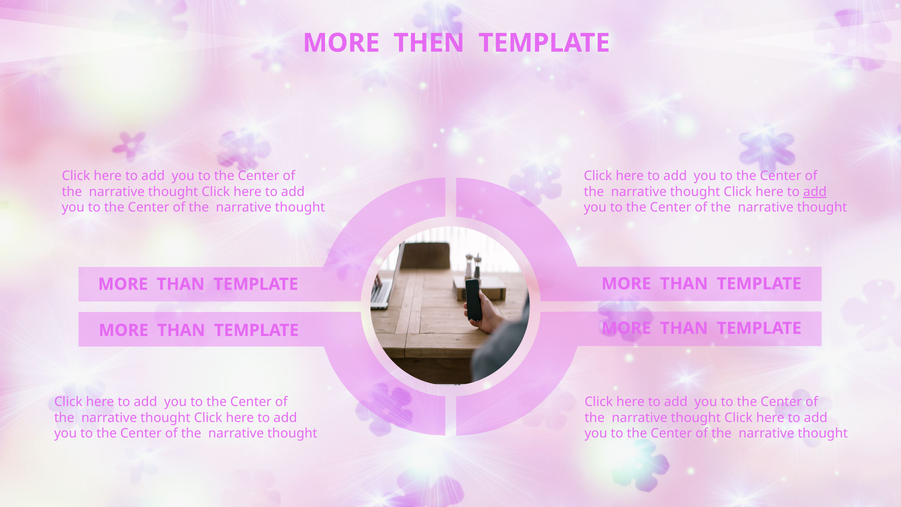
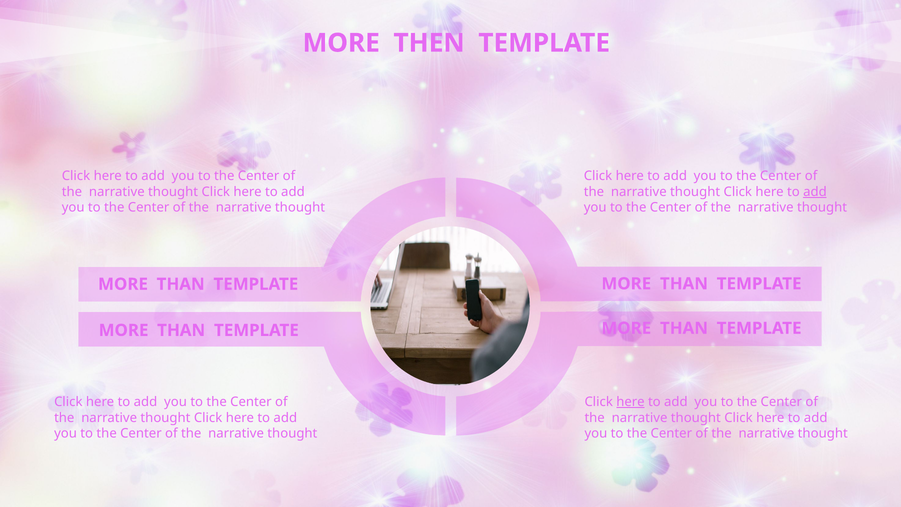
here at (630, 402) underline: none -> present
